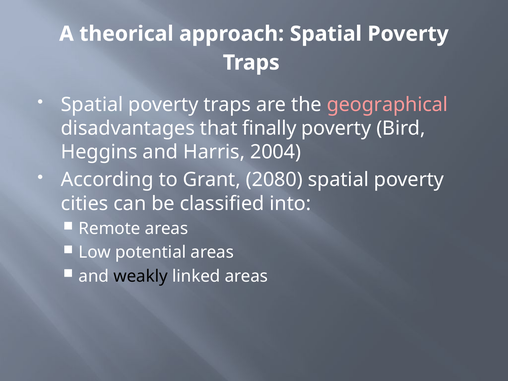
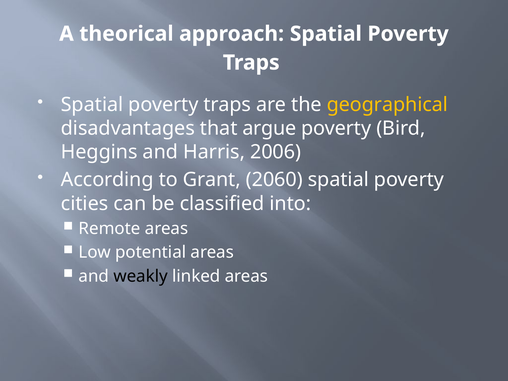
geographical colour: pink -> yellow
finally: finally -> argue
2004: 2004 -> 2006
2080: 2080 -> 2060
